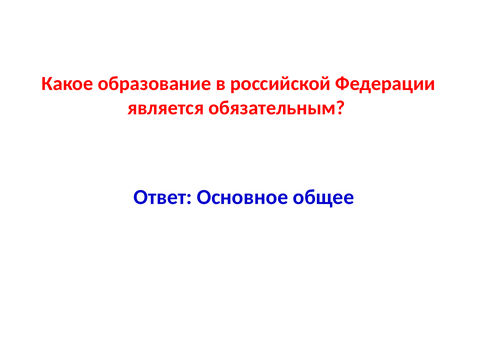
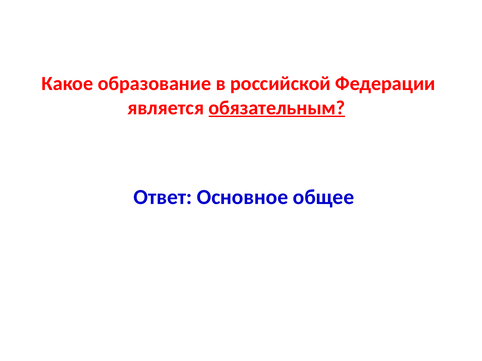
обязательным underline: none -> present
